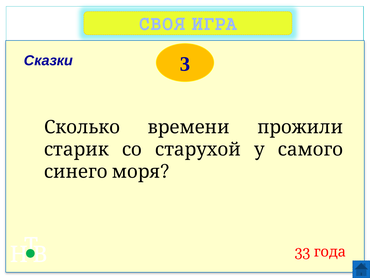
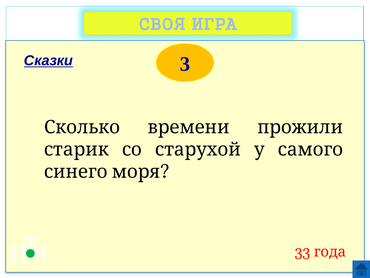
Сказки underline: none -> present
